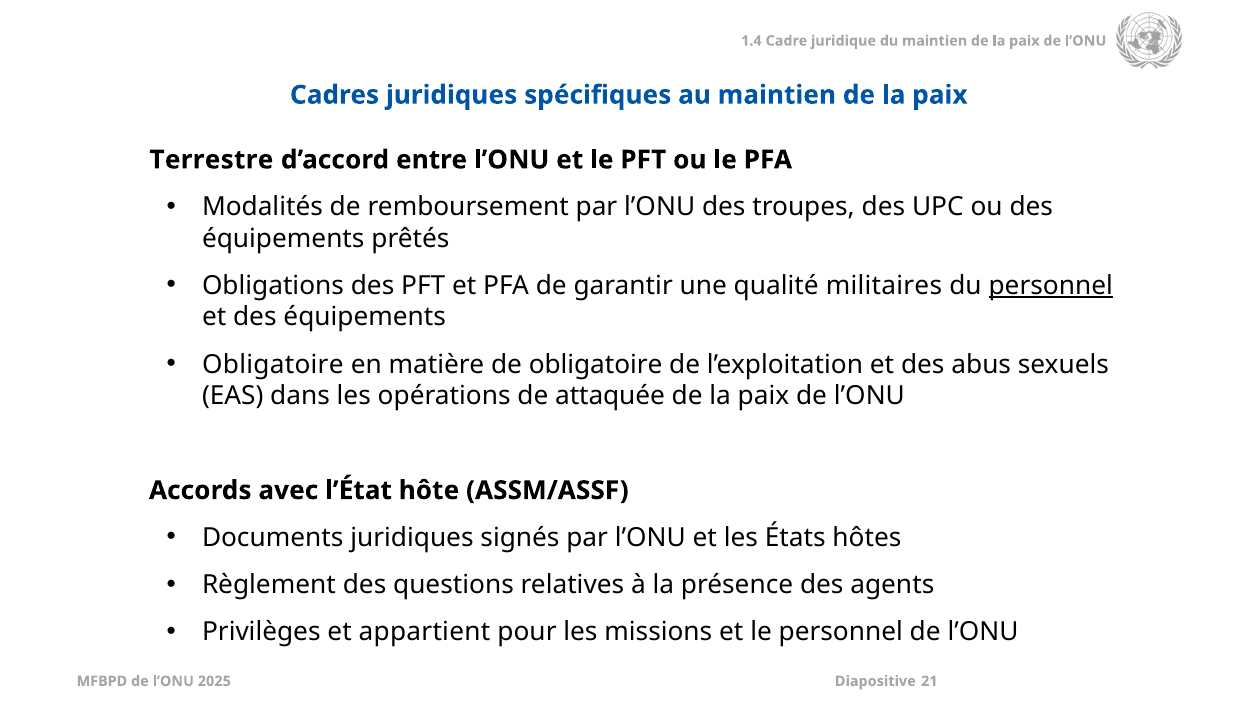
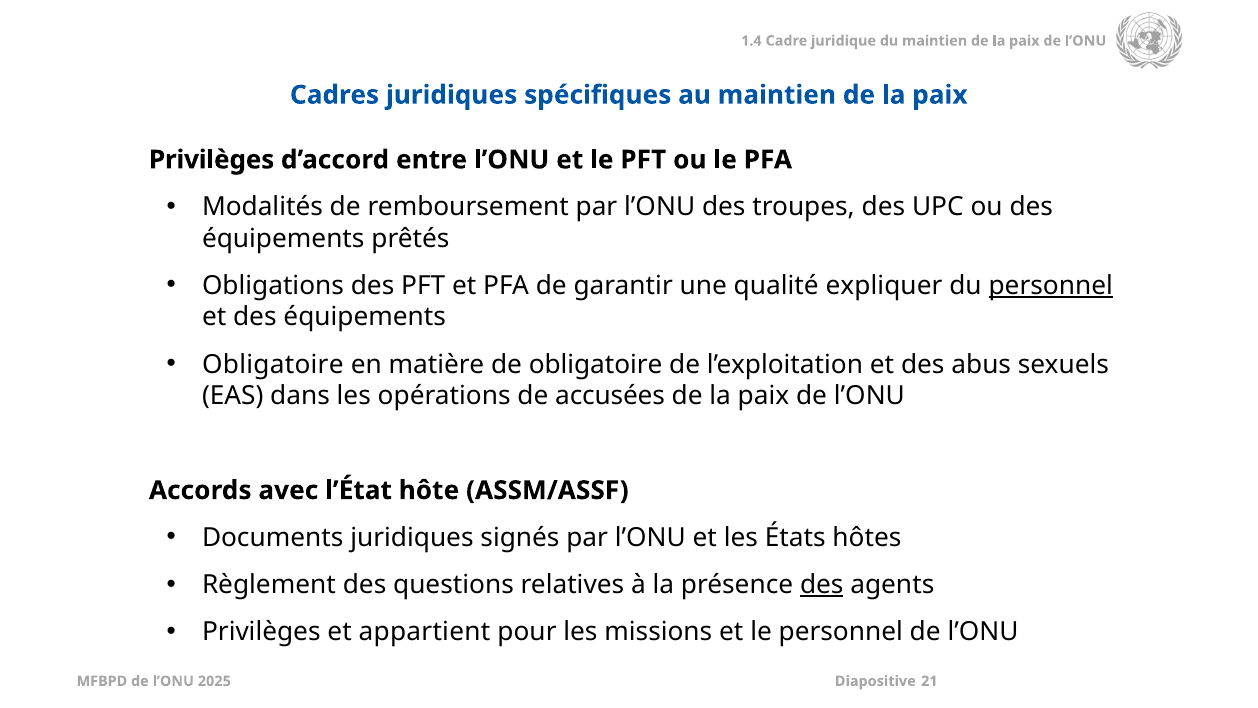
Terrestre at (211, 160): Terrestre -> Privilèges
militaires: militaires -> expliquer
attaquée: attaquée -> accusées
des at (822, 585) underline: none -> present
